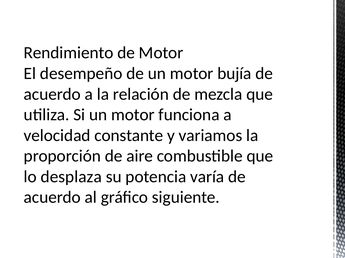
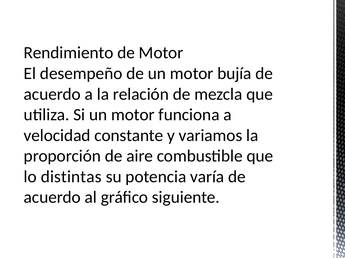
desplaza: desplaza -> distintas
